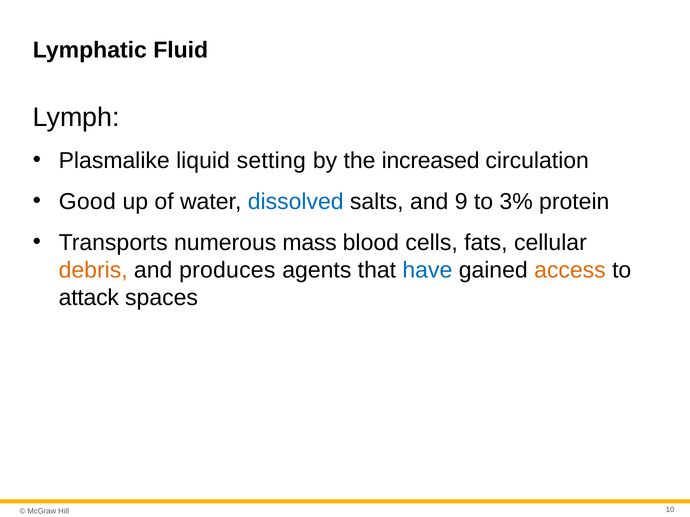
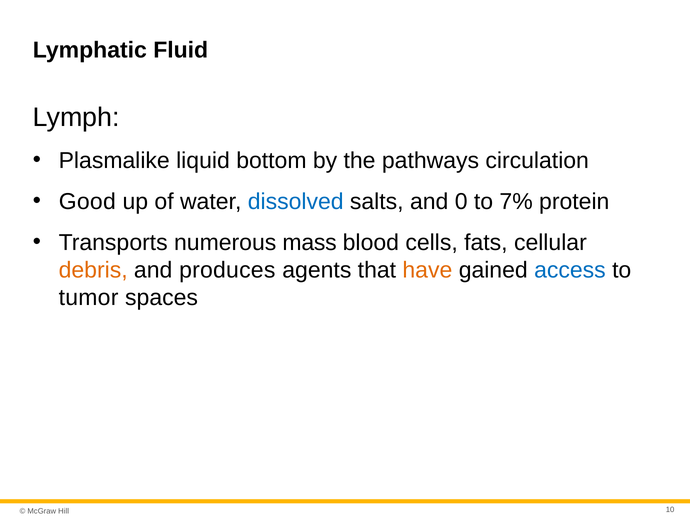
setting: setting -> bottom
increased: increased -> pathways
9: 9 -> 0
3%: 3% -> 7%
have colour: blue -> orange
access colour: orange -> blue
attack: attack -> tumor
